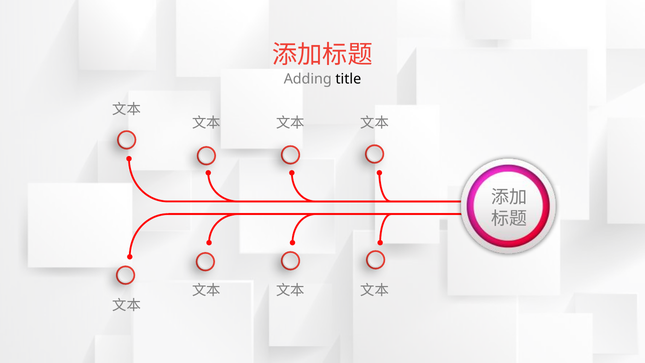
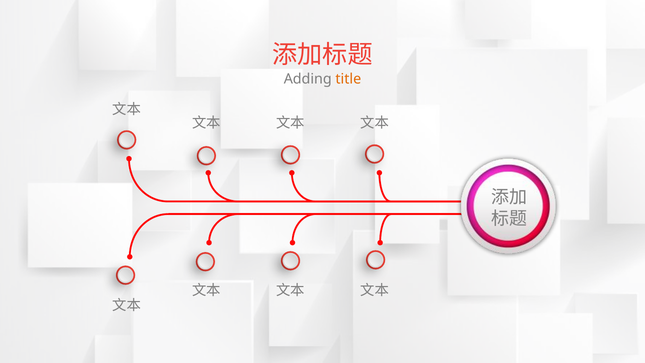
title colour: black -> orange
